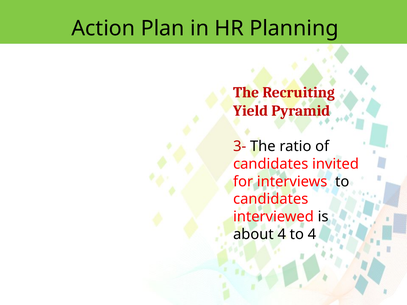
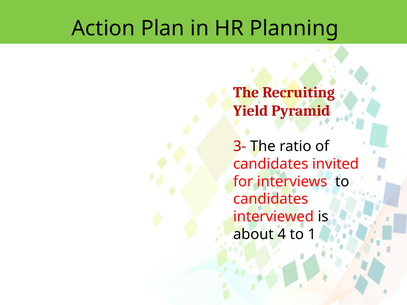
to 4: 4 -> 1
